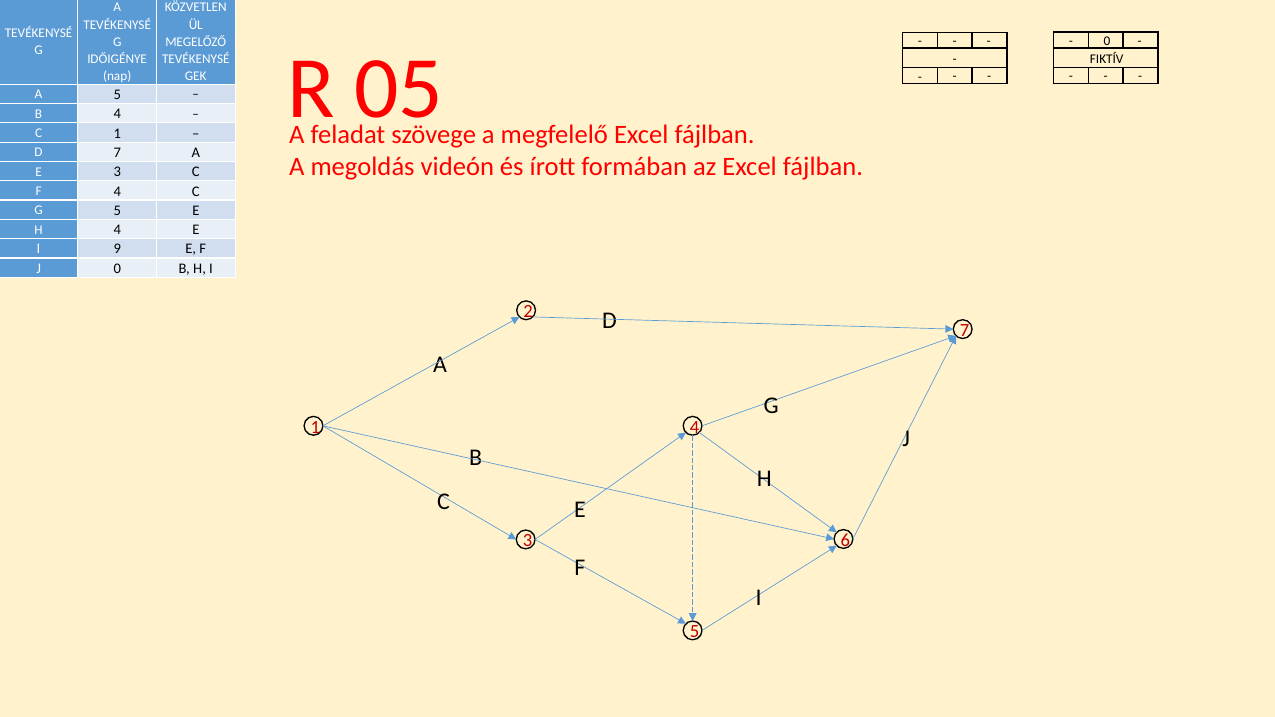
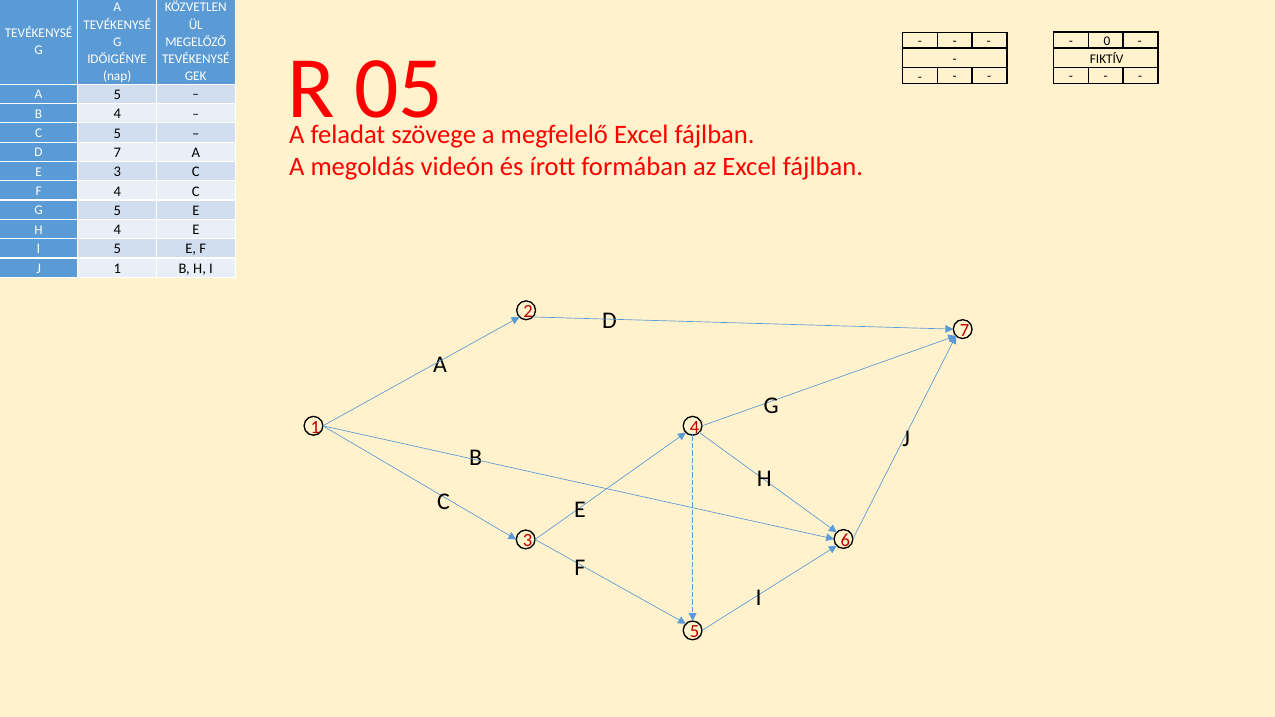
C 1: 1 -> 5
I 9: 9 -> 5
J 0: 0 -> 1
